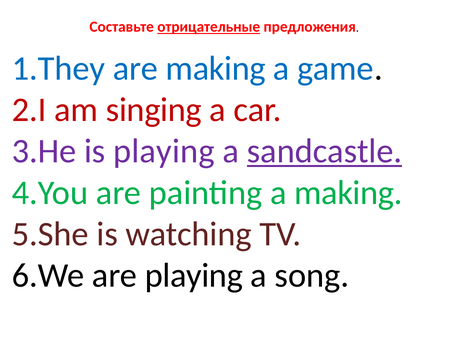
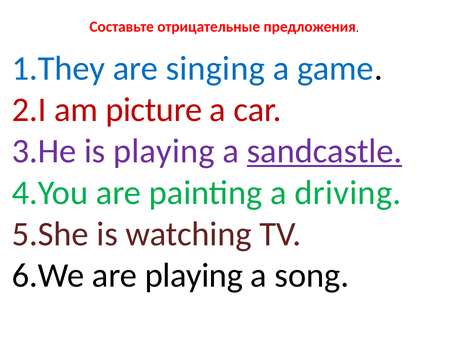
отрицательные underline: present -> none
are making: making -> singing
singing: singing -> picture
a making: making -> driving
